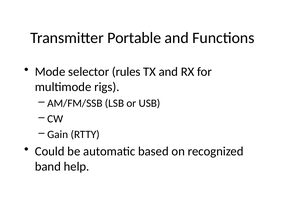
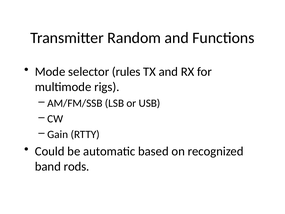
Portable: Portable -> Random
help: help -> rods
